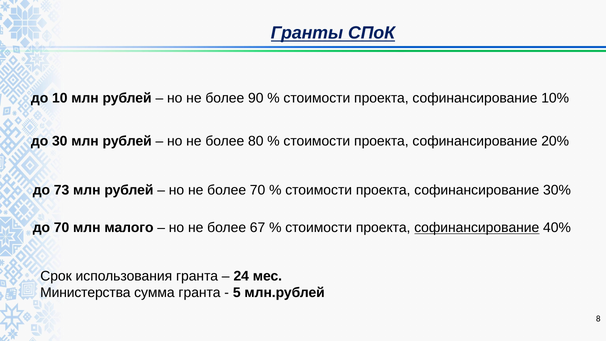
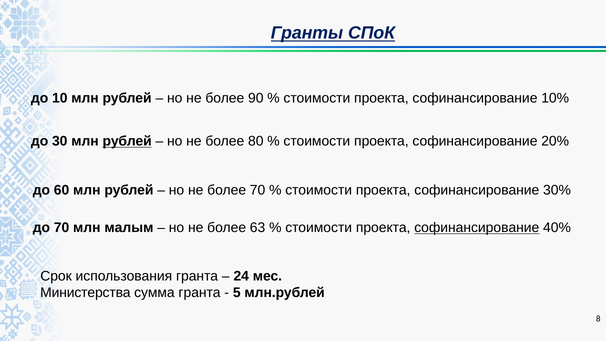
рублей at (127, 141) underline: none -> present
73: 73 -> 60
малого: малого -> малым
67: 67 -> 63
